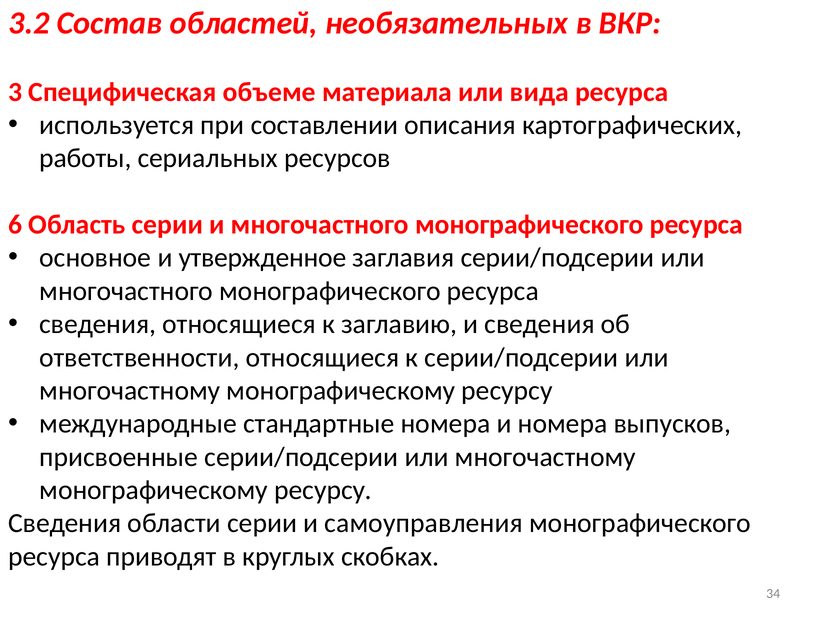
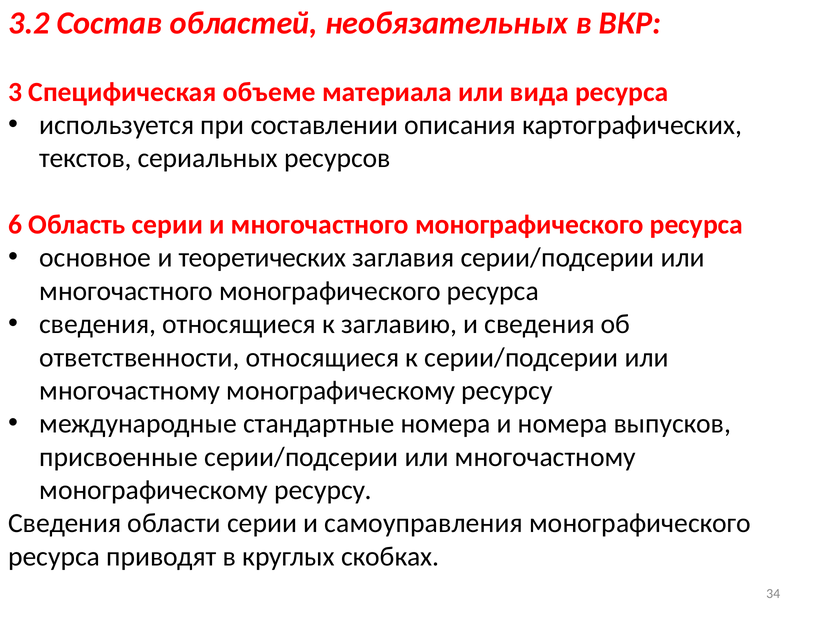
работы: работы -> текстов
утвержденное: утвержденное -> теоретических
